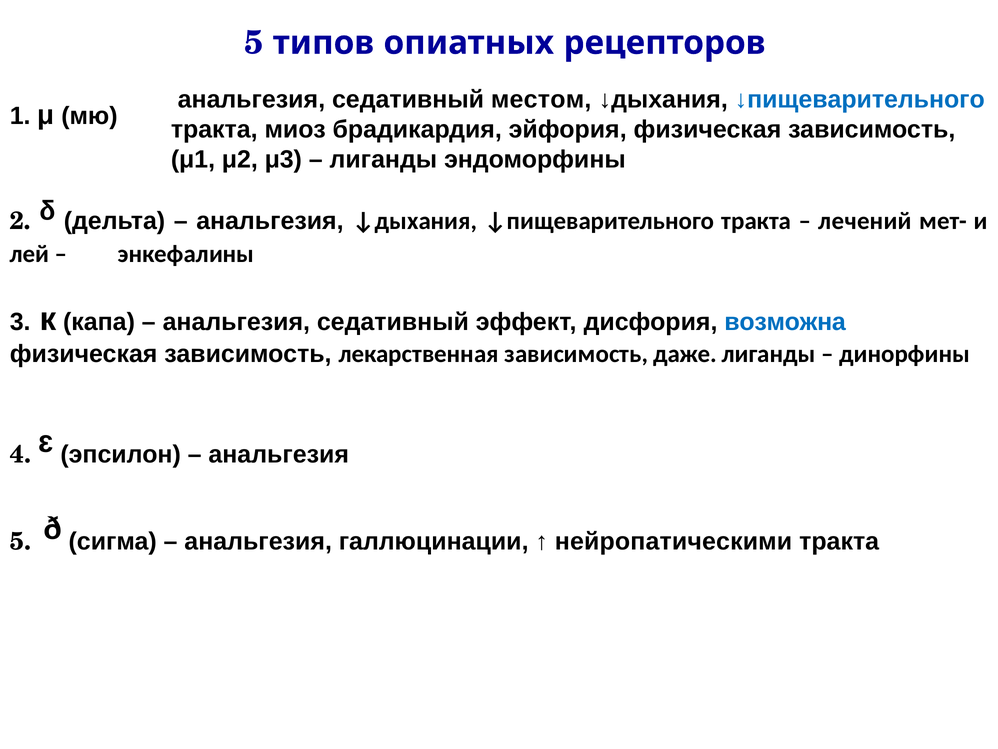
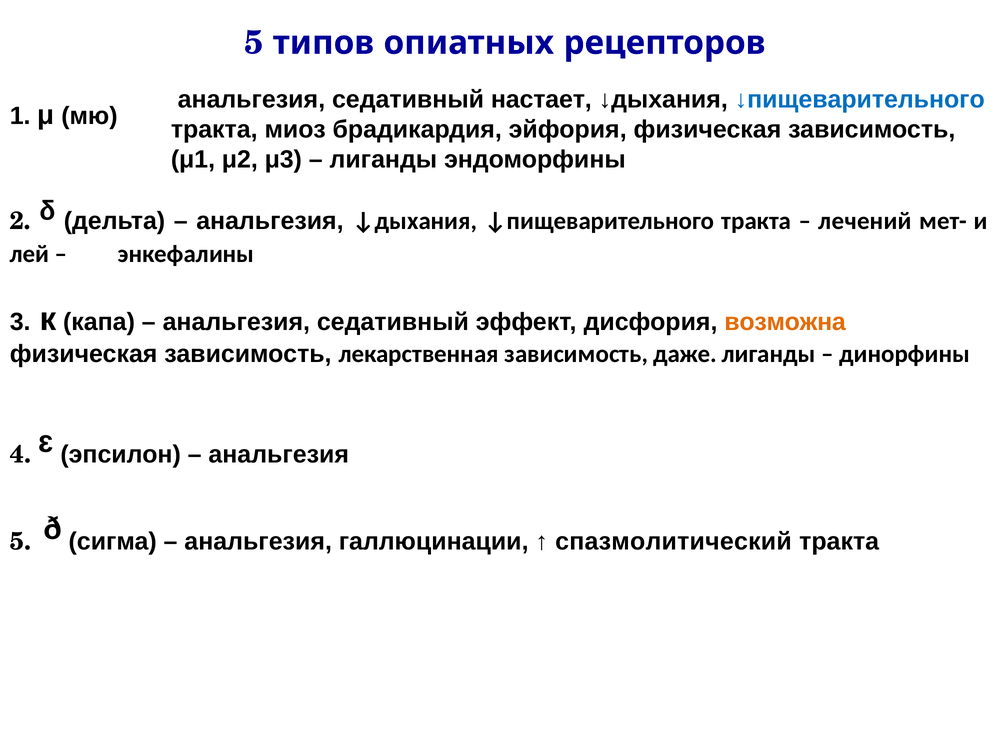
местом: местом -> настает
возможна colour: blue -> orange
нейропатическими: нейропатическими -> спазмолитический
